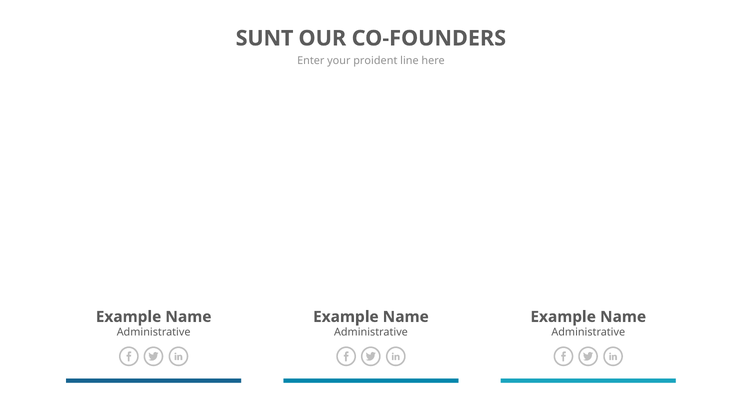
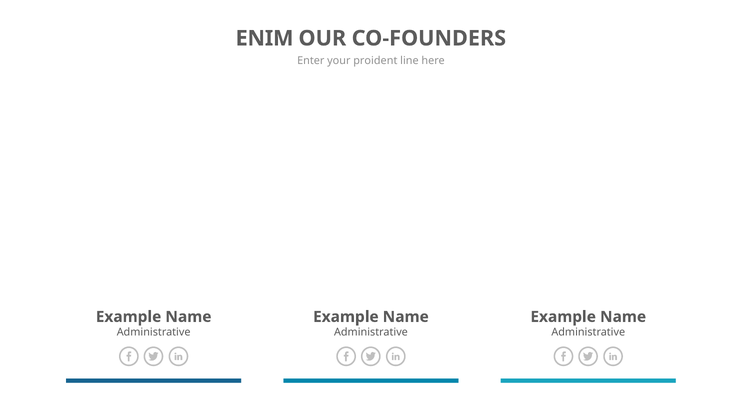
SUNT: SUNT -> ENIM
